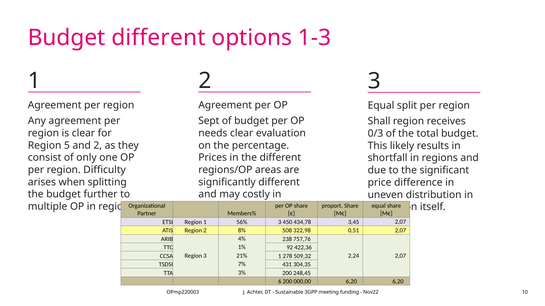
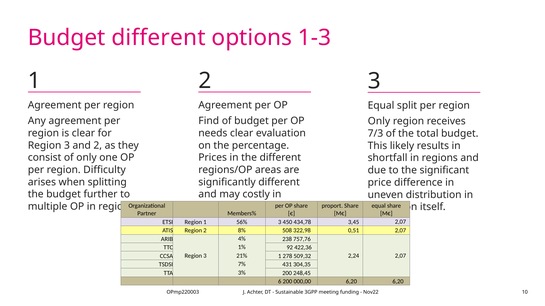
Sept: Sept -> Find
Shall at (379, 121): Shall -> Only
0/3: 0/3 -> 7/3
5 at (67, 146): 5 -> 3
